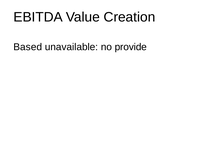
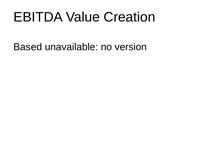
provide: provide -> version
